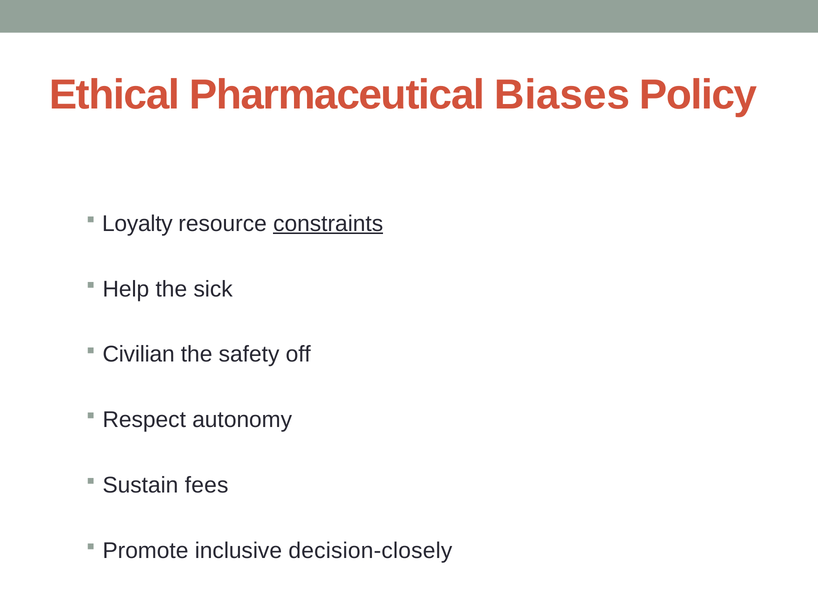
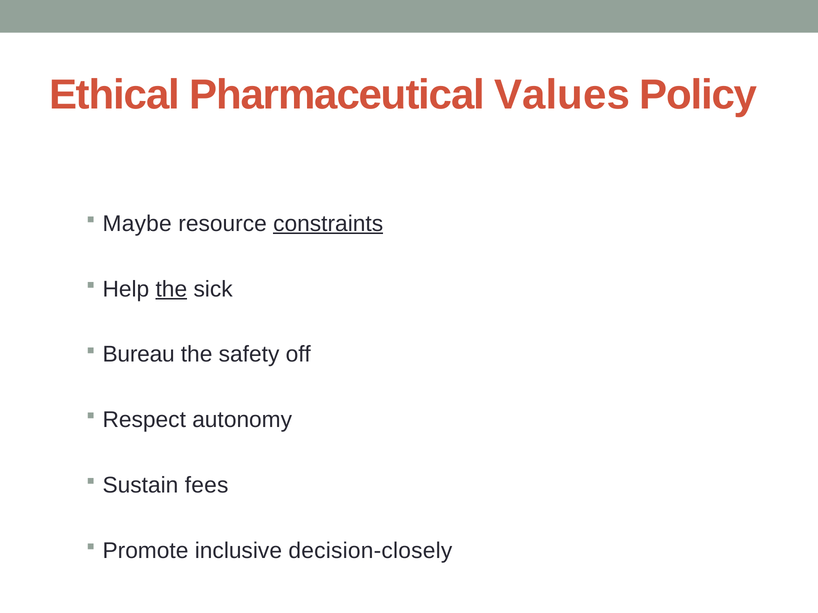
Biases: Biases -> Values
Loyalty: Loyalty -> Maybe
the at (171, 289) underline: none -> present
Civilian: Civilian -> Bureau
